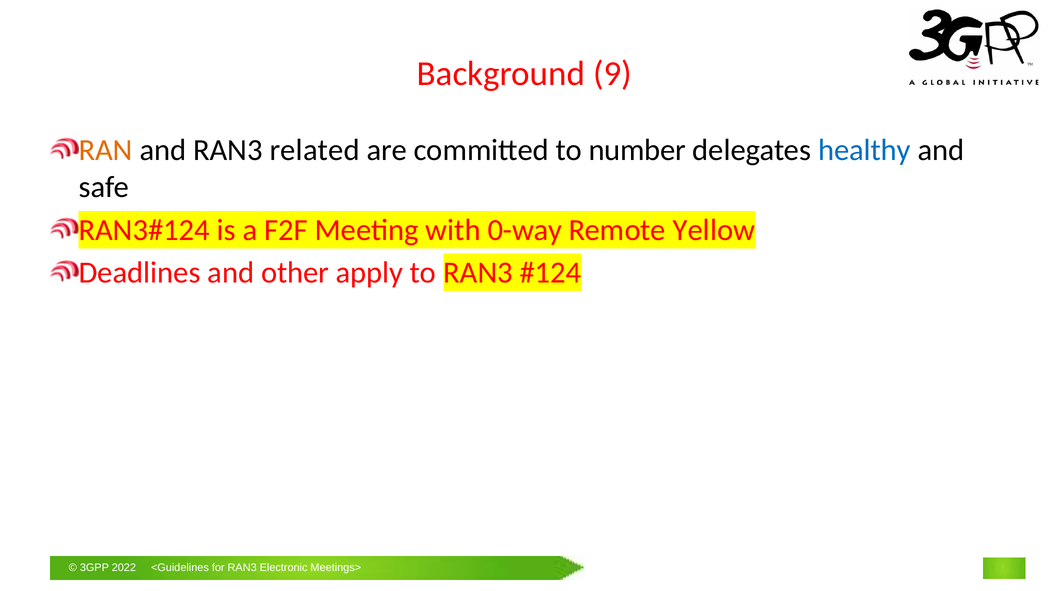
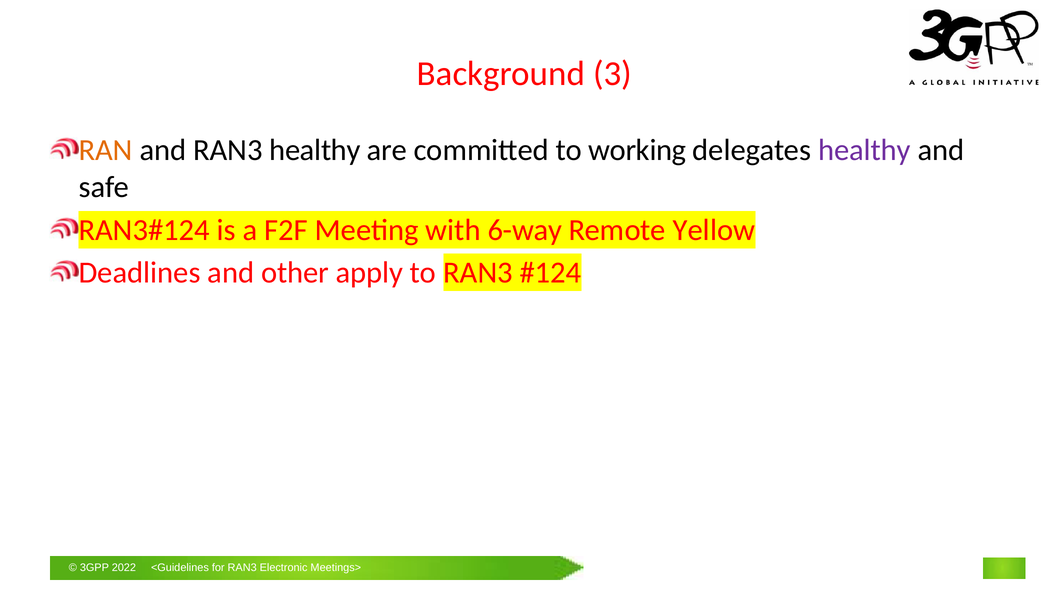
9: 9 -> 3
RAN3 related: related -> healthy
number: number -> working
healthy at (864, 150) colour: blue -> purple
0-way: 0-way -> 6-way
